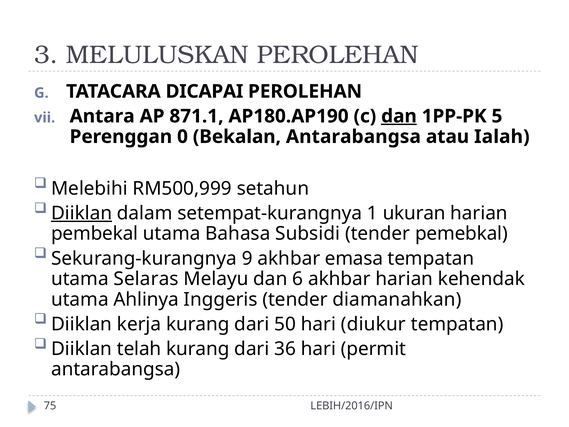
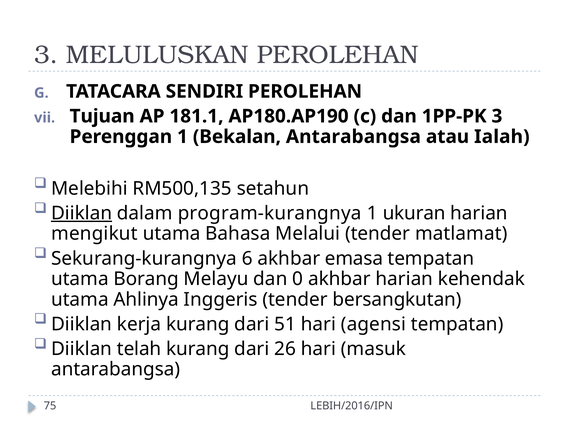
DICAPAI: DICAPAI -> SENDIRI
Antara: Antara -> Tujuan
871.1: 871.1 -> 181.1
dan at (399, 116) underline: present -> none
1PP-PK 5: 5 -> 3
Perenggan 0: 0 -> 1
RM500,999: RM500,999 -> RM500,135
setempat-kurangnya: setempat-kurangnya -> program-kurangnya
pembekal: pembekal -> mengikut
Subsidi: Subsidi -> Melalui
pemebkal: pemebkal -> matlamat
9: 9 -> 6
Selaras: Selaras -> Borang
6: 6 -> 0
diamanahkan: diamanahkan -> bersangkutan
50: 50 -> 51
diukur: diukur -> agensi
36: 36 -> 26
permit: permit -> masuk
